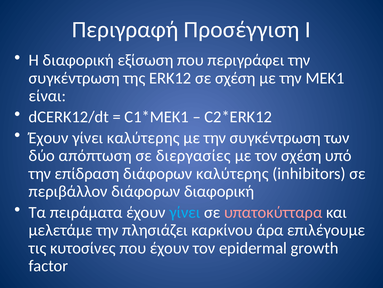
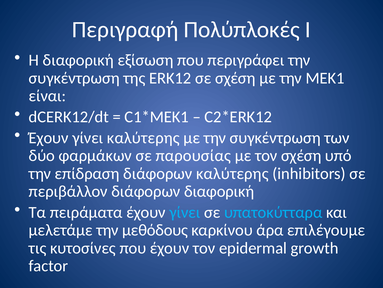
Προσέγγιση: Προσέγγιση -> Πολύπλοκές
απόπτωση: απόπτωση -> φαρμάκων
διεργασίες: διεργασίες -> παρουσίας
υπατοκύτταρα colour: pink -> light blue
πλησιάζει: πλησιάζει -> μεθόδους
